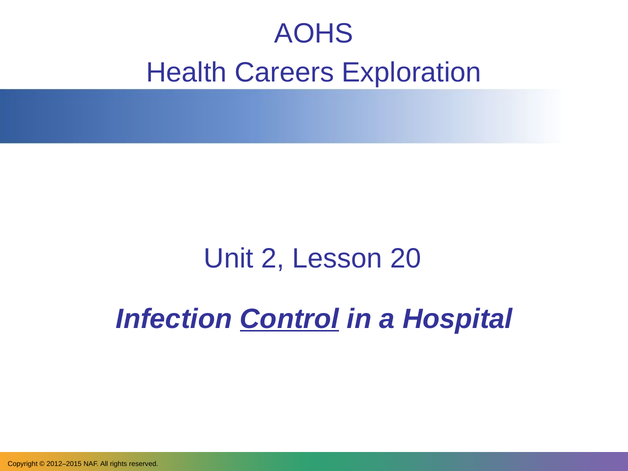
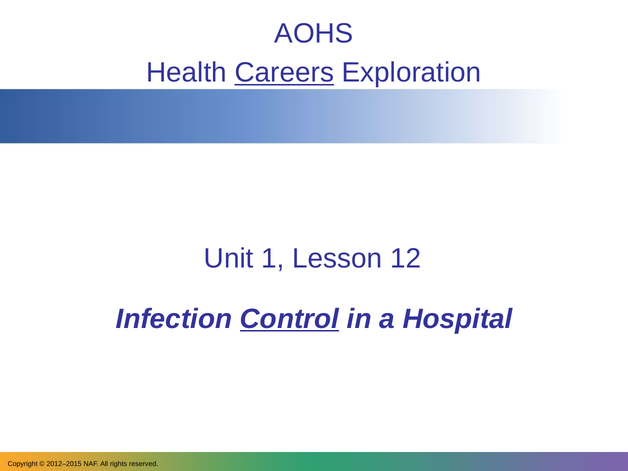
Careers underline: none -> present
2: 2 -> 1
20: 20 -> 12
